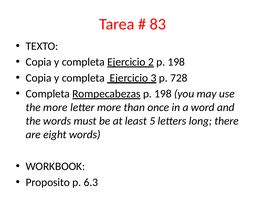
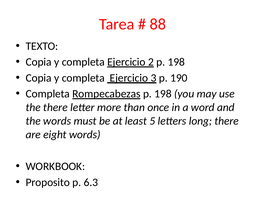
83: 83 -> 88
728: 728 -> 190
the more: more -> there
